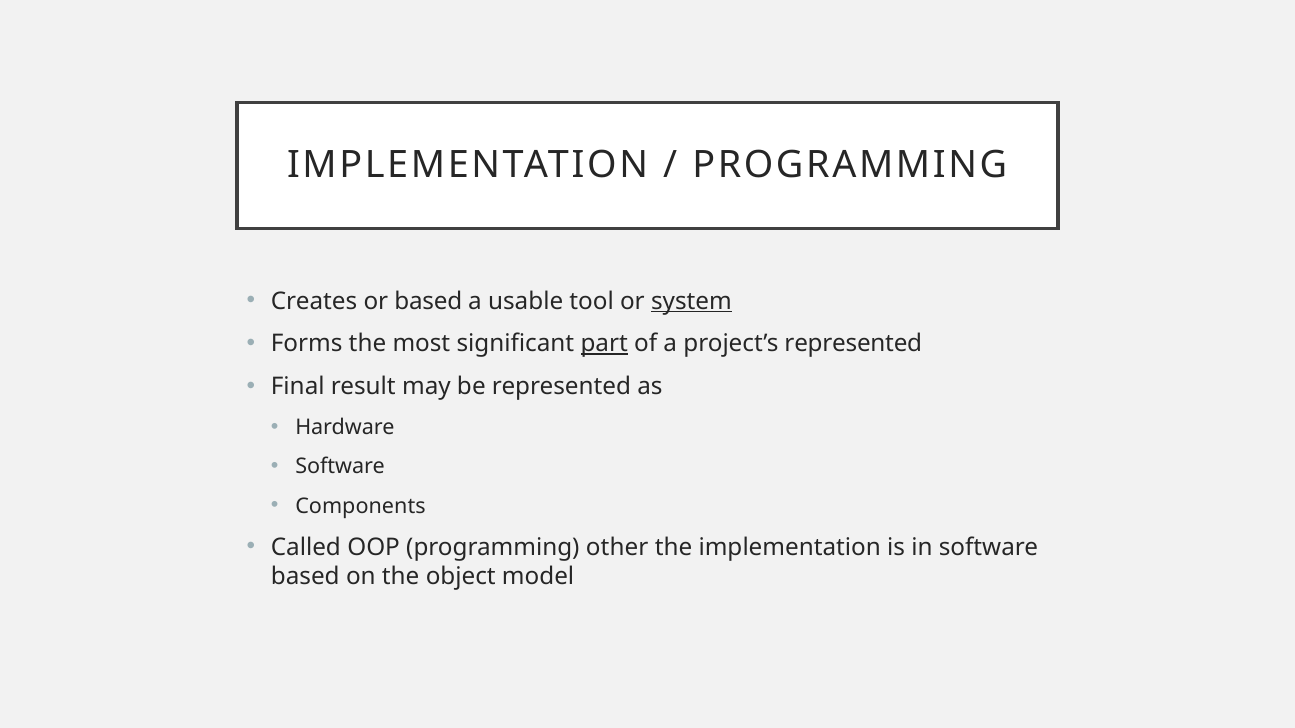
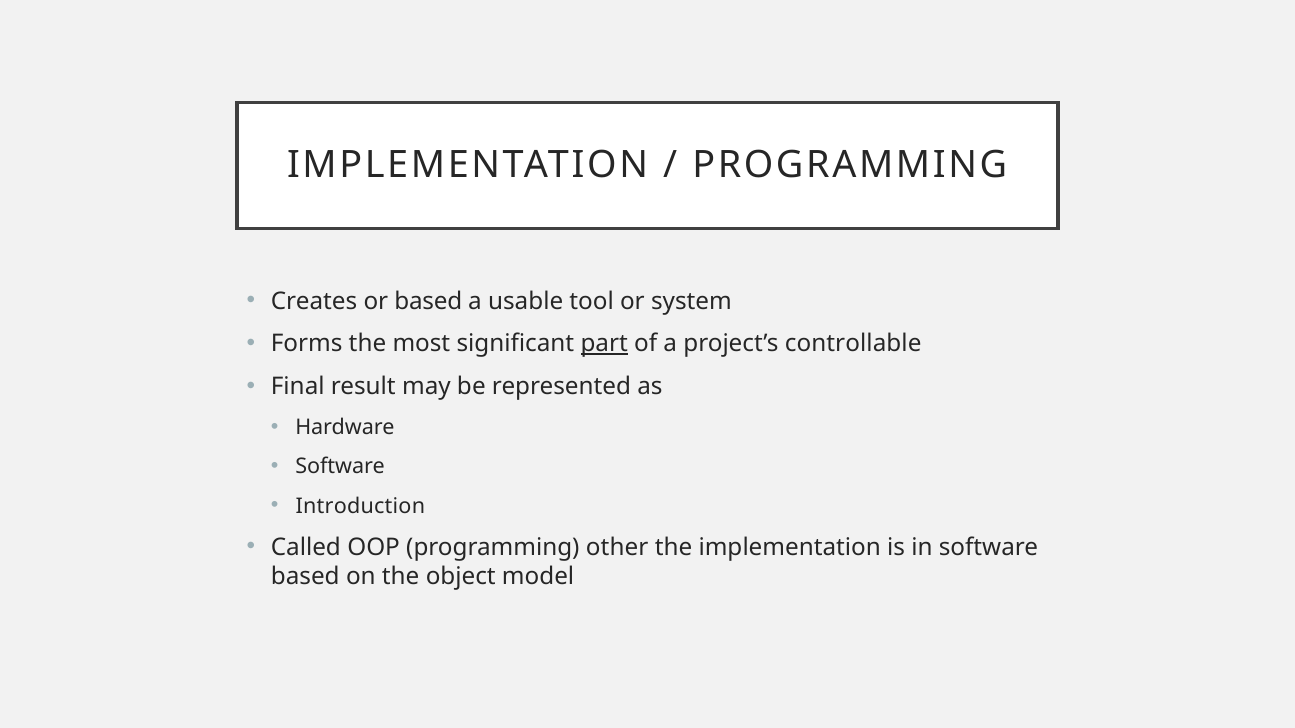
system underline: present -> none
project’s represented: represented -> controllable
Components: Components -> Introduction
